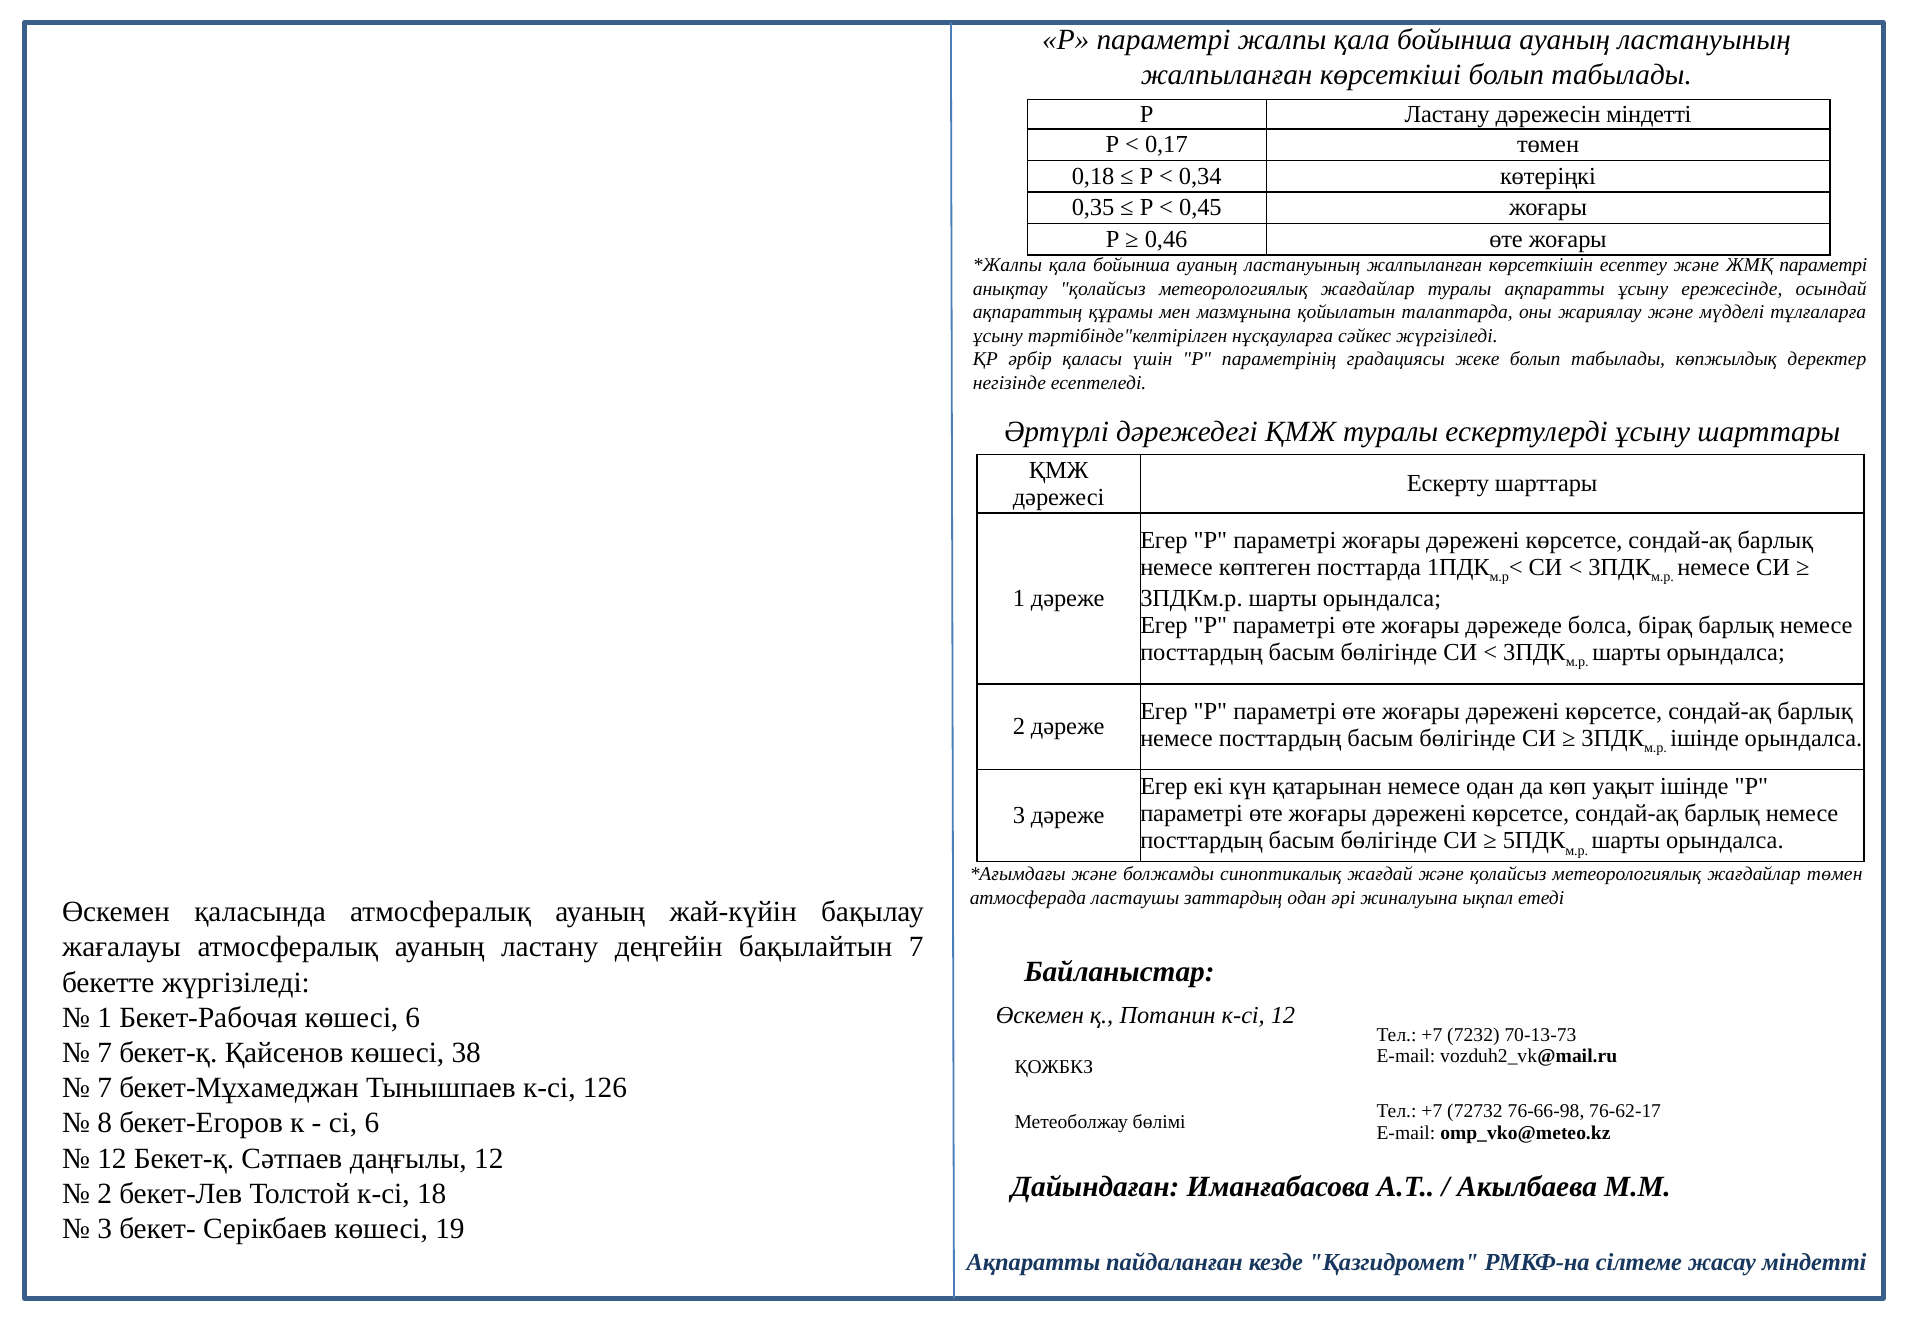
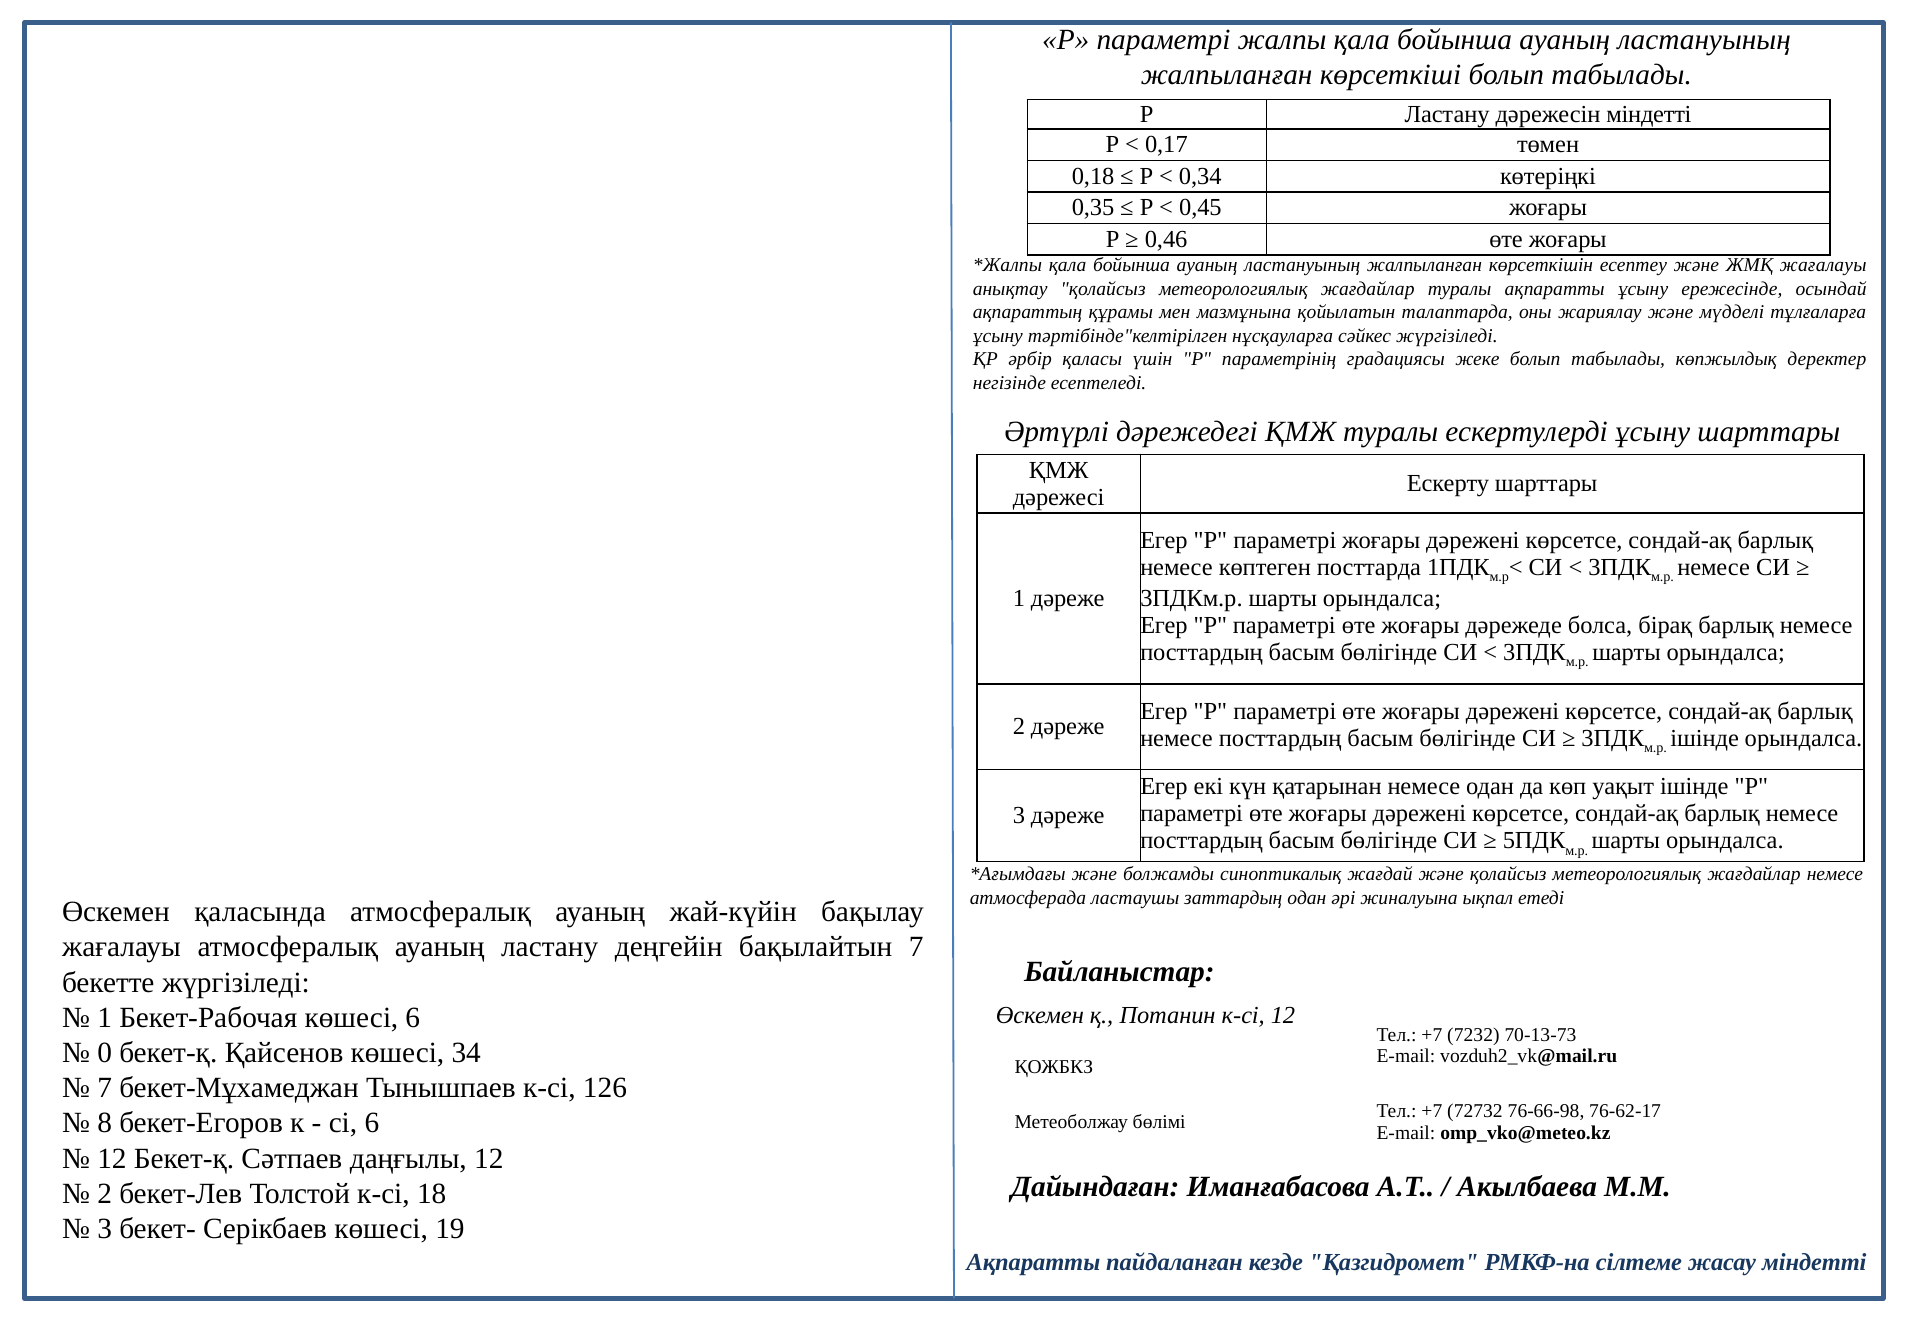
ЖМҚ параметрі: параметрі -> жағалауы
жағдайлар төмен: төмен -> немесе
7 at (105, 1053): 7 -> 0
38: 38 -> 34
